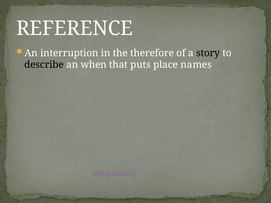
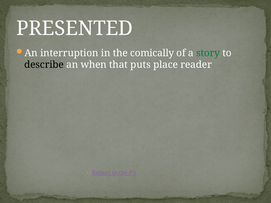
REFERENCE: REFERENCE -> PRESENTED
therefore: therefore -> comically
story colour: black -> green
names: names -> reader
